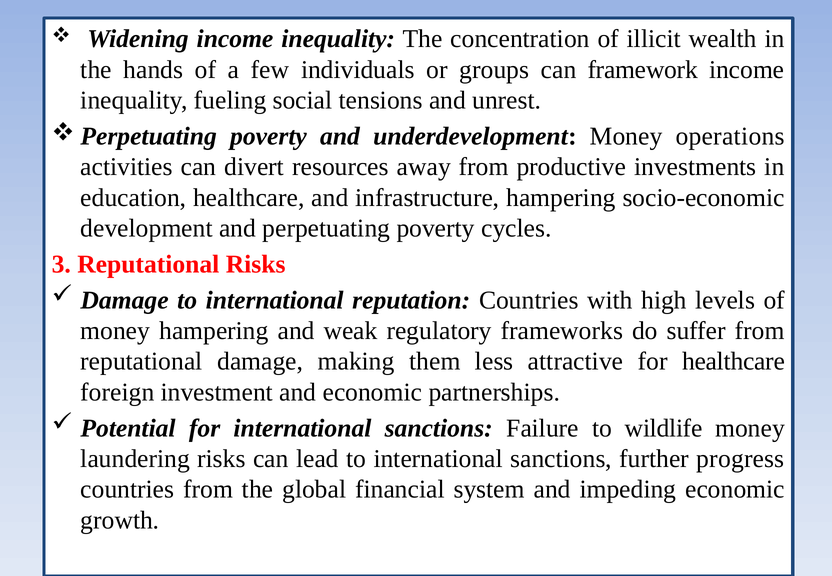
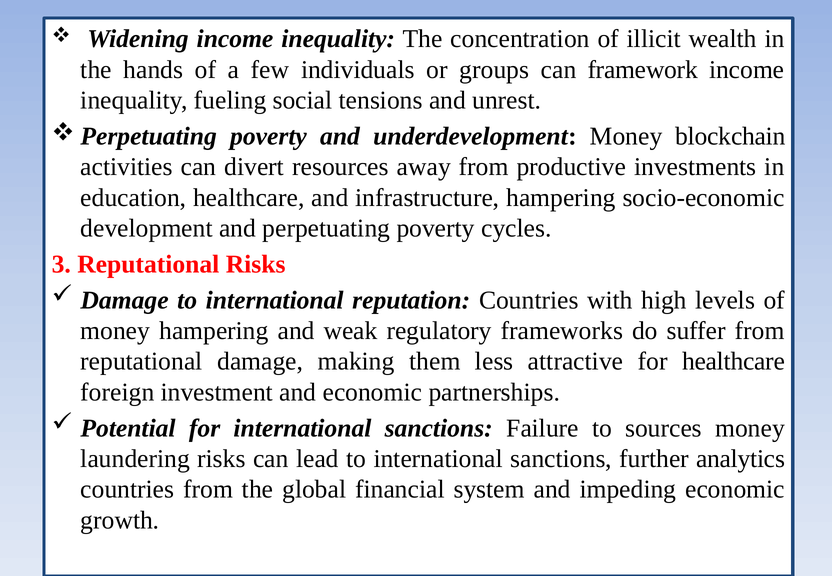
operations: operations -> blockchain
wildlife: wildlife -> sources
progress: progress -> analytics
